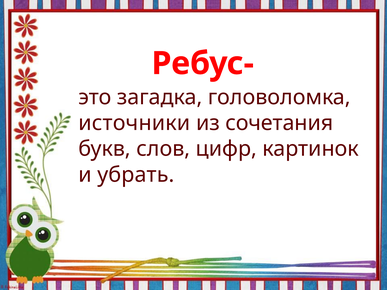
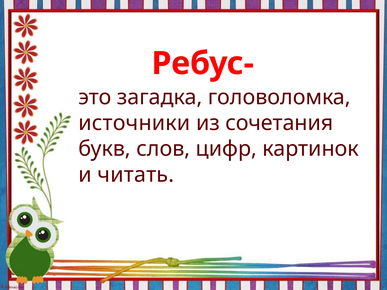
убрать: убрать -> читать
